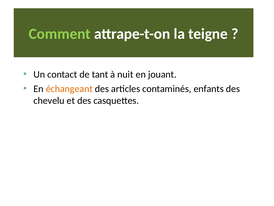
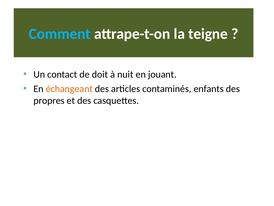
Comment colour: light green -> light blue
tant: tant -> doit
chevelu: chevelu -> propres
